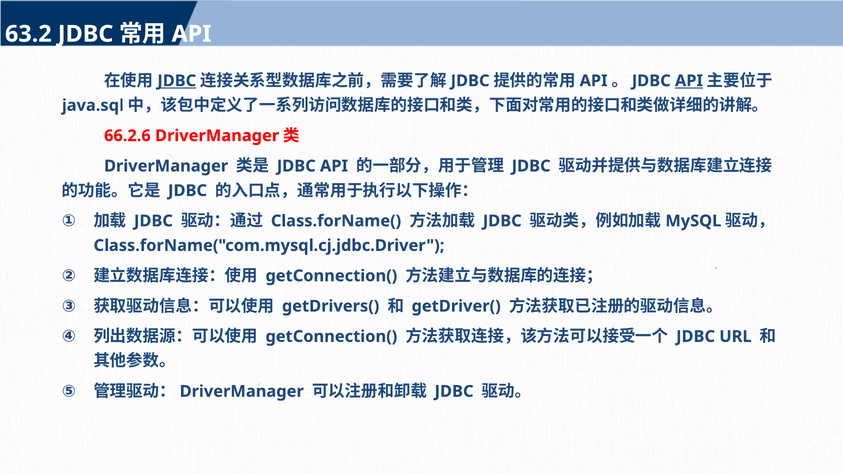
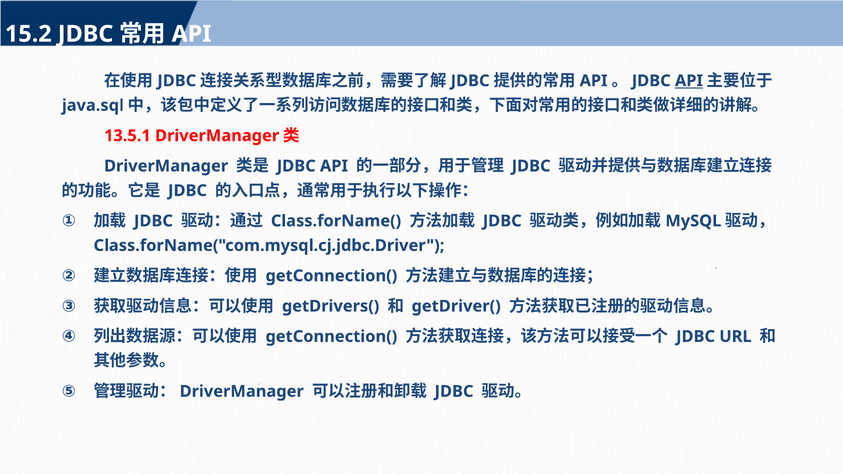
63.2: 63.2 -> 15.2
JDBC at (177, 81) underline: present -> none
66.2.6: 66.2.6 -> 13.5.1
